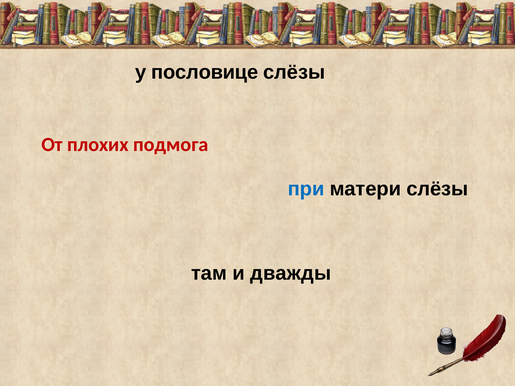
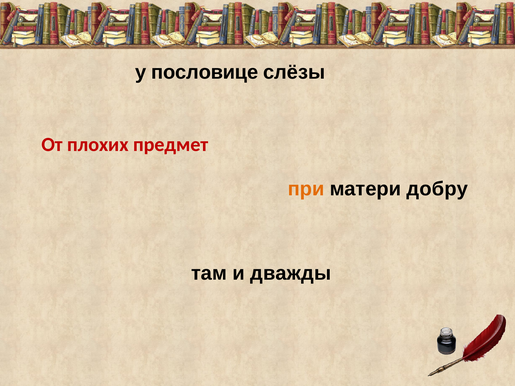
подмога: подмога -> предмет
при colour: blue -> orange
матери слёзы: слёзы -> добру
